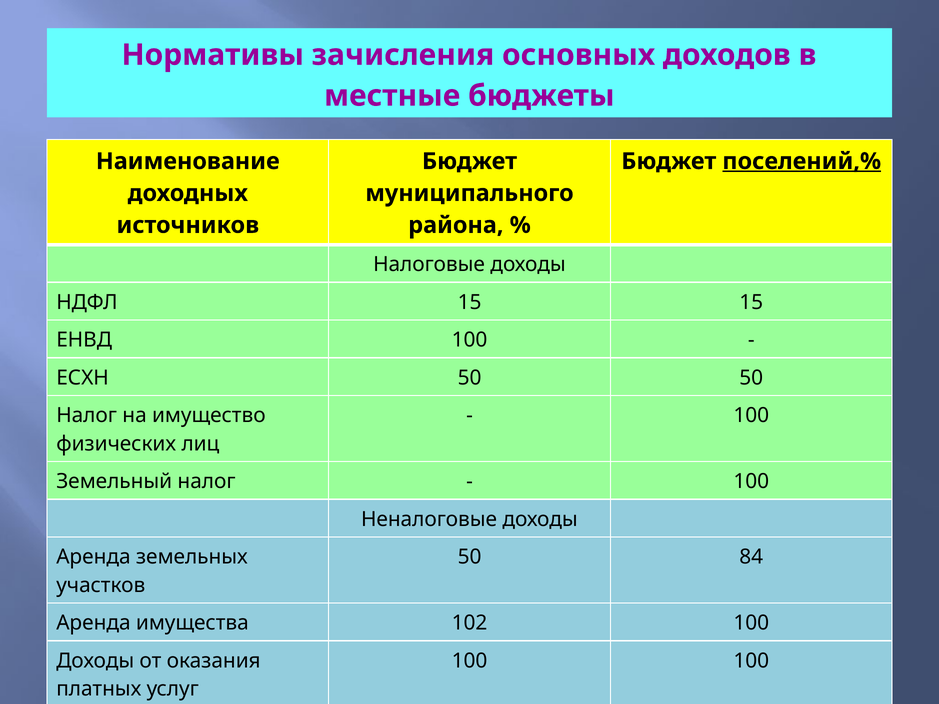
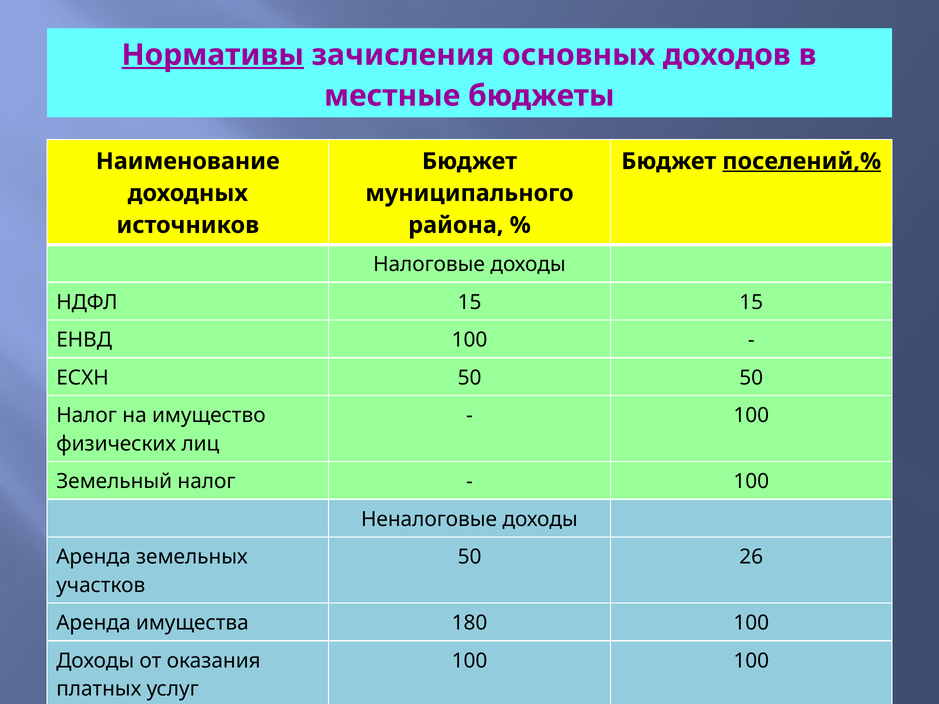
Нормативы underline: none -> present
84: 84 -> 26
102: 102 -> 180
